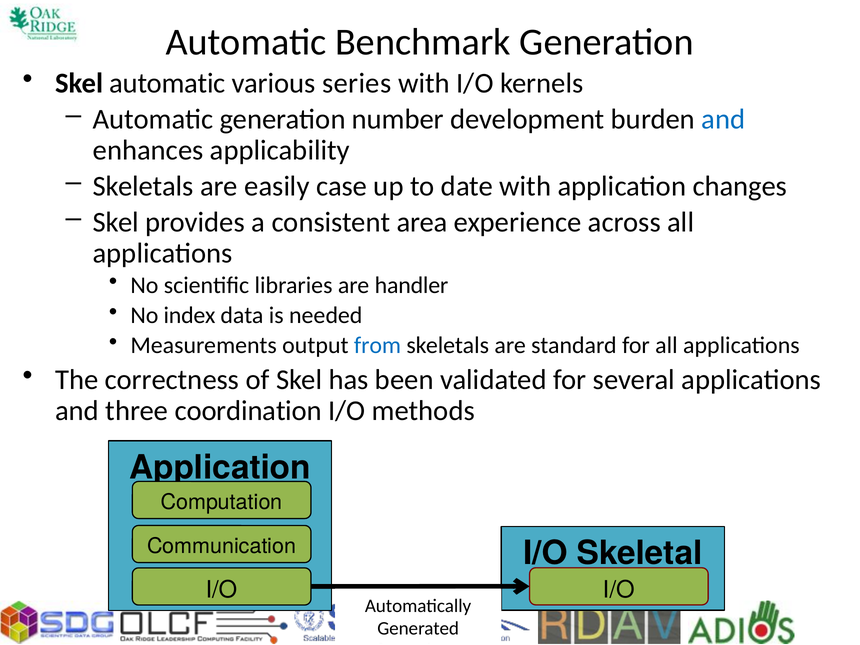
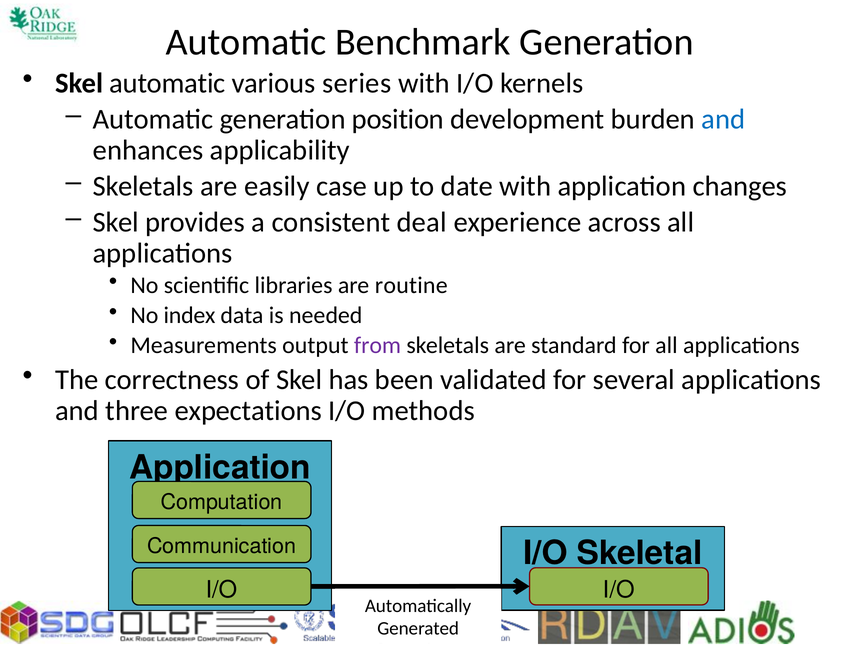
number: number -> position
area: area -> deal
handler: handler -> routine
from colour: blue -> purple
coordination: coordination -> expectations
